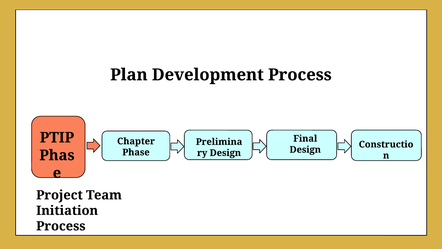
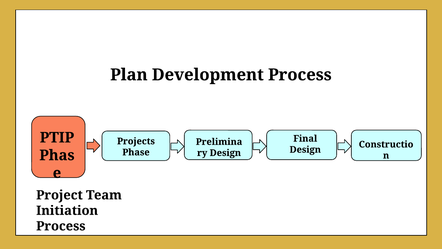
Chapter: Chapter -> Projects
